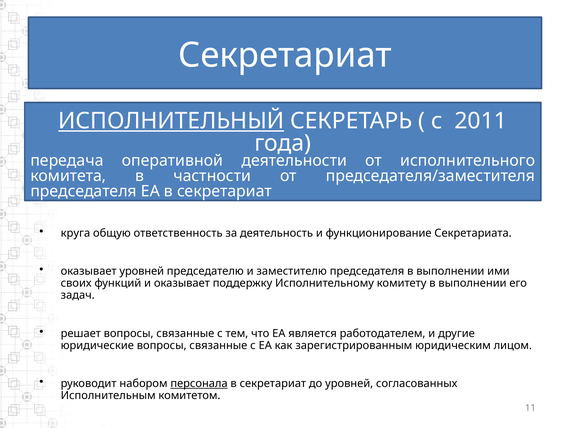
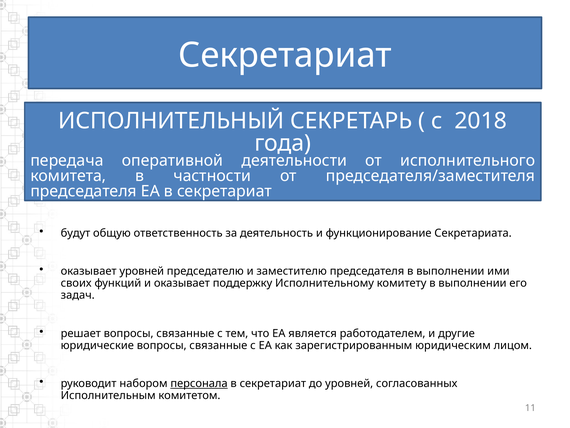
ИСПОЛНИТЕЛЬНЫЙ underline: present -> none
2011: 2011 -> 2018
круга: круга -> будут
